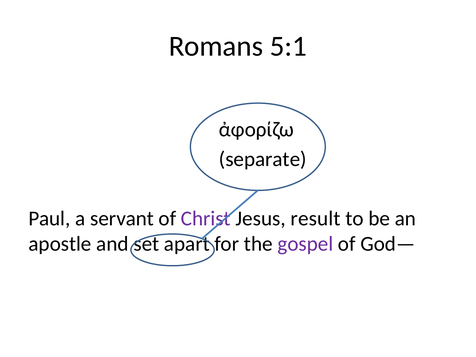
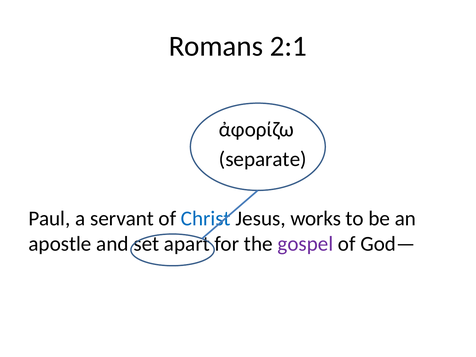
5:1: 5:1 -> 2:1
Christ colour: purple -> blue
result: result -> works
